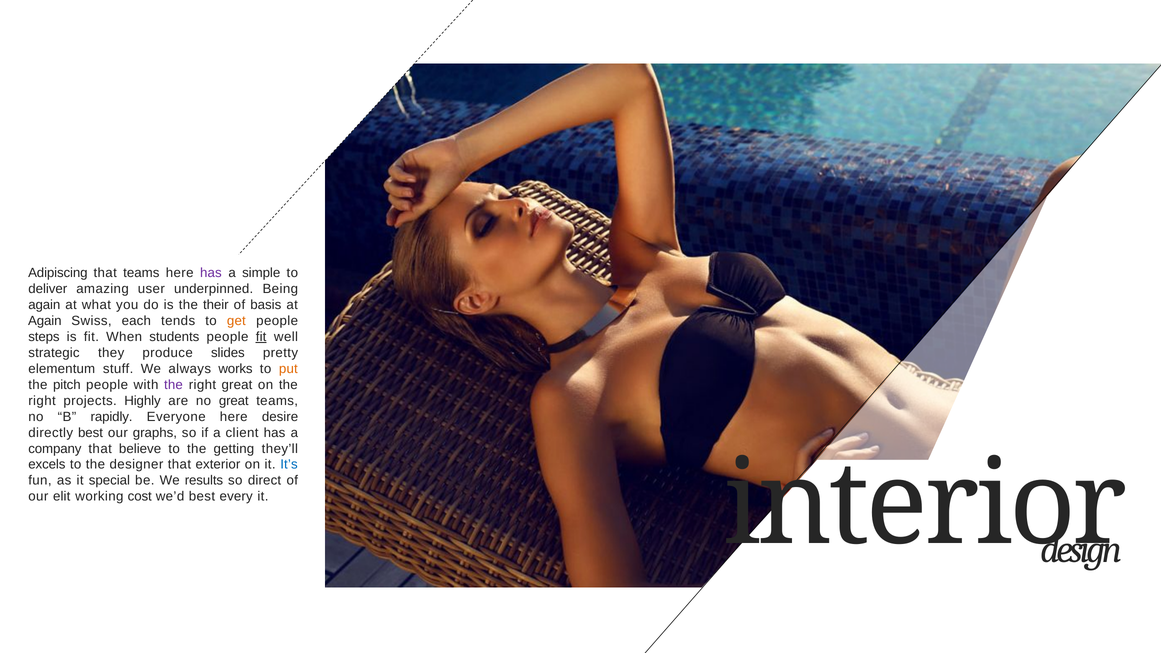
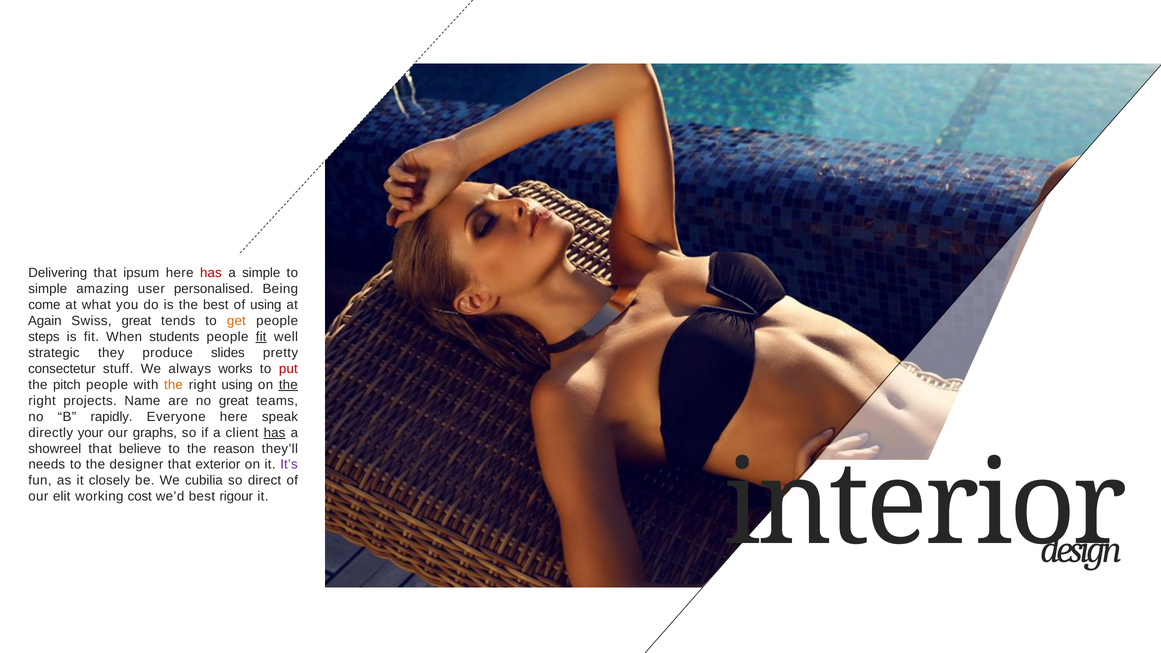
Adipiscing: Adipiscing -> Delivering
that teams: teams -> ipsum
has at (211, 273) colour: purple -> red
deliver at (48, 289): deliver -> simple
underpinned: underpinned -> personalised
again at (44, 305): again -> come
the their: their -> best
of basis: basis -> using
Swiss each: each -> great
elementum: elementum -> consectetur
put colour: orange -> red
the at (173, 385) colour: purple -> orange
right great: great -> using
the at (288, 385) underline: none -> present
Highly: Highly -> Name
desire: desire -> speak
directly best: best -> your
has at (275, 433) underline: none -> present
company: company -> showreel
getting: getting -> reason
excels: excels -> needs
It’s colour: blue -> purple
special: special -> closely
results: results -> cubilia
every: every -> rigour
